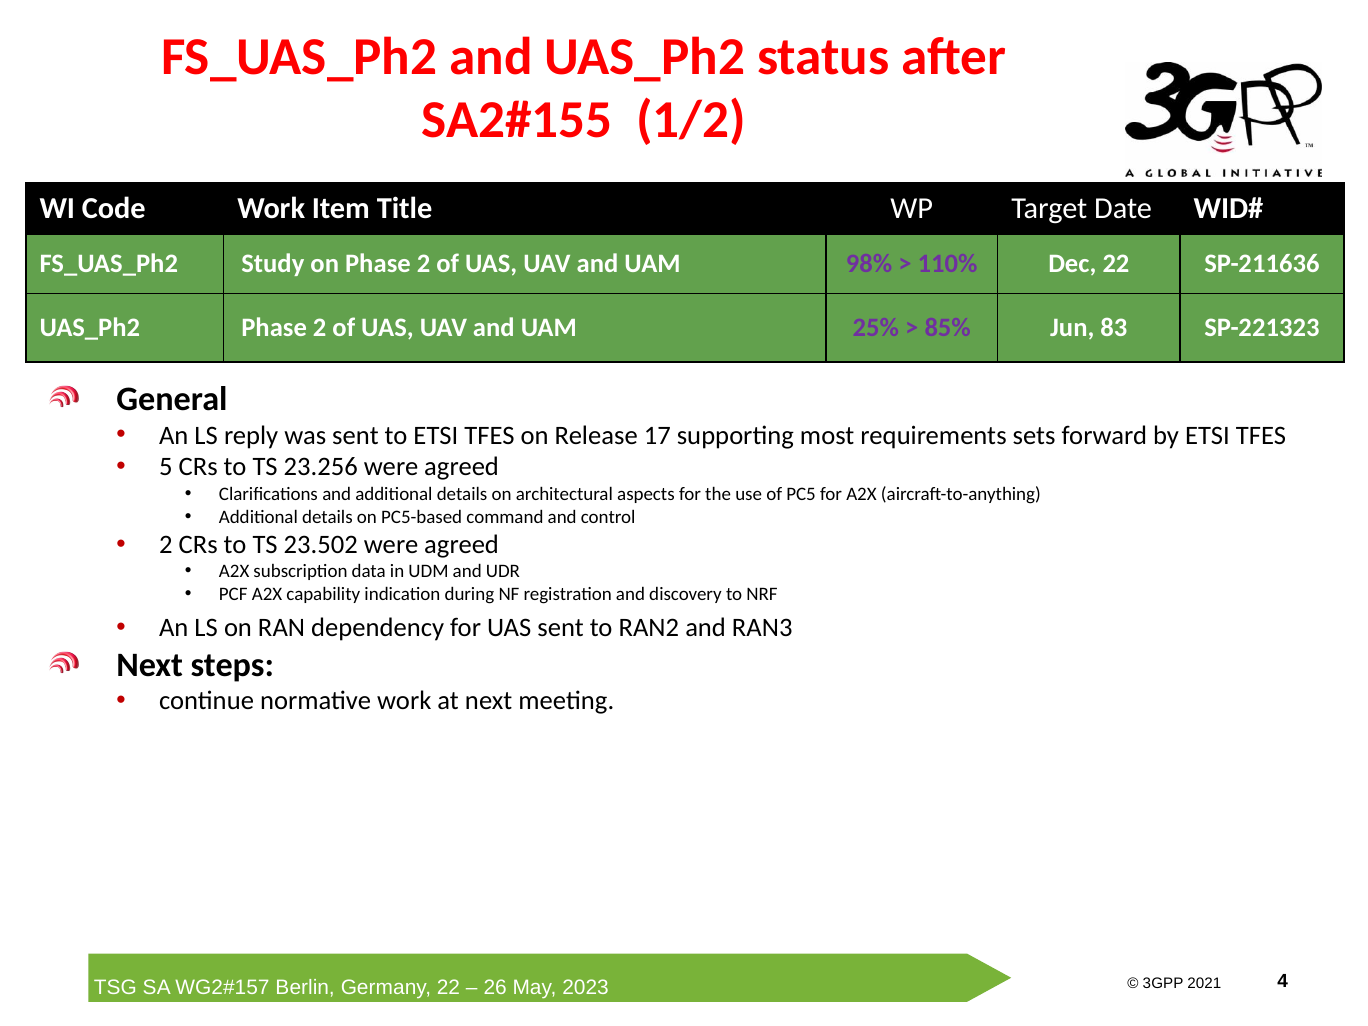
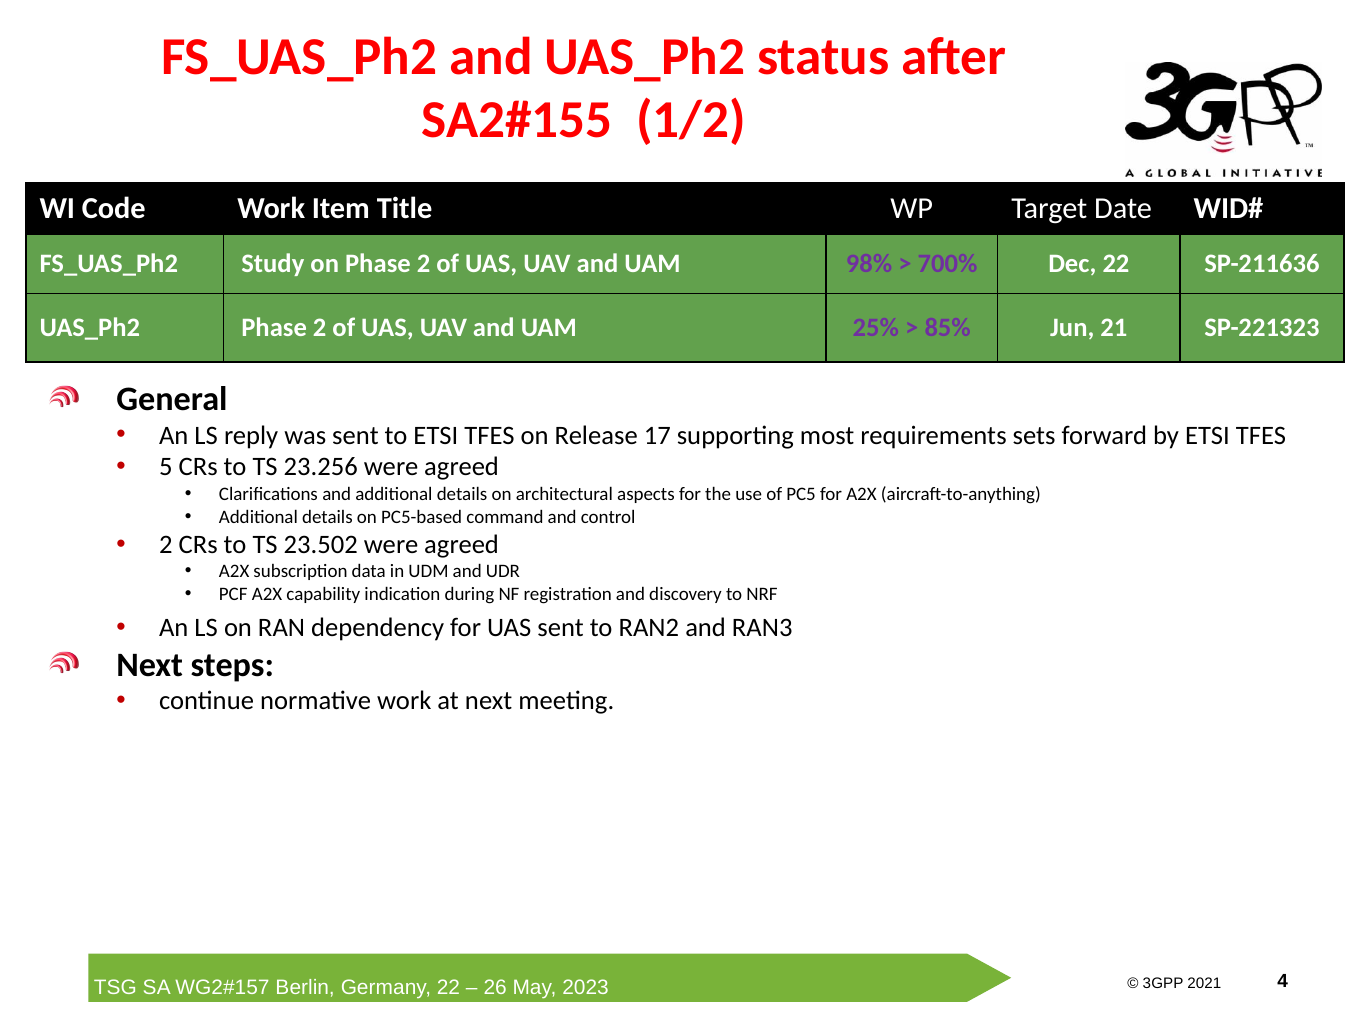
110%: 110% -> 700%
83: 83 -> 21
